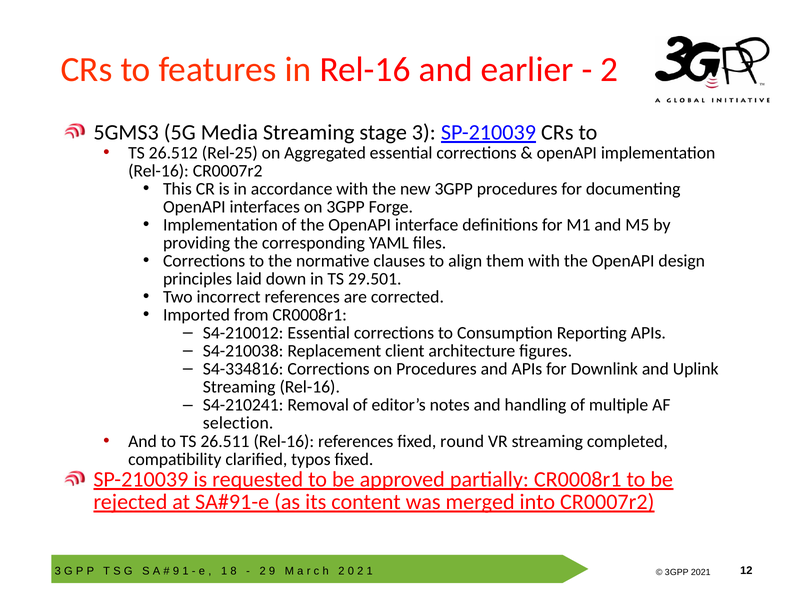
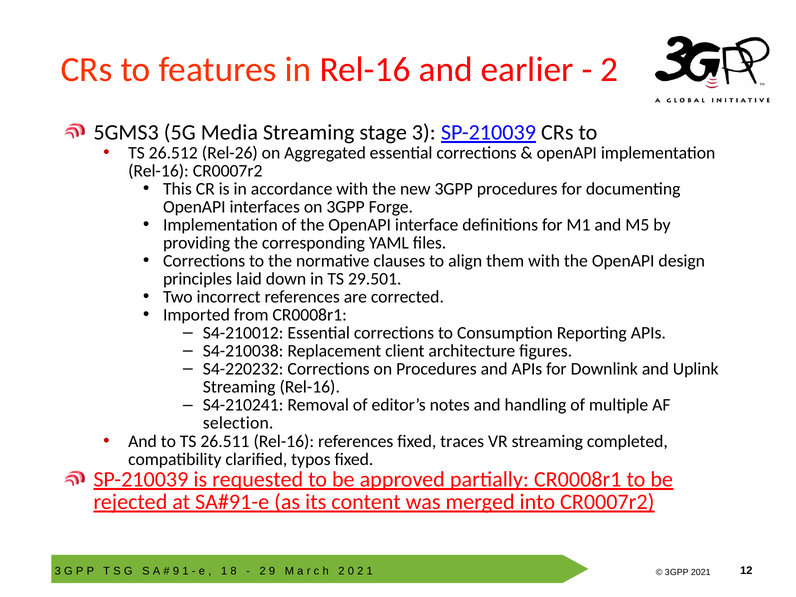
Rel-25: Rel-25 -> Rel-26
S4-334816: S4-334816 -> S4-220232
round: round -> traces
